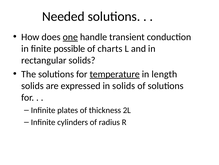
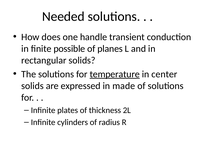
one underline: present -> none
charts: charts -> planes
length: length -> center
in solids: solids -> made
